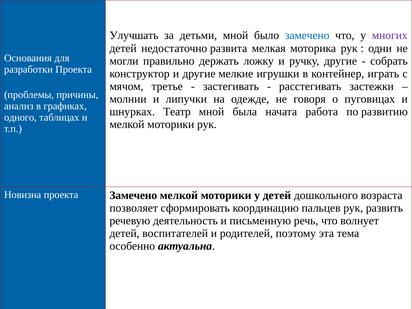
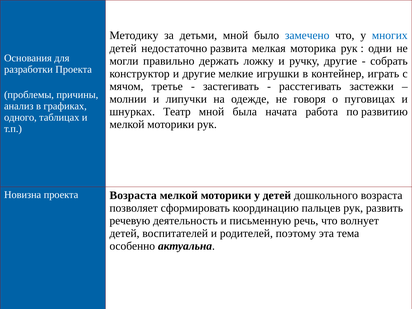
Улучшать: Улучшать -> Методику
многих colour: purple -> blue
проекта Замечено: Замечено -> Возраста
